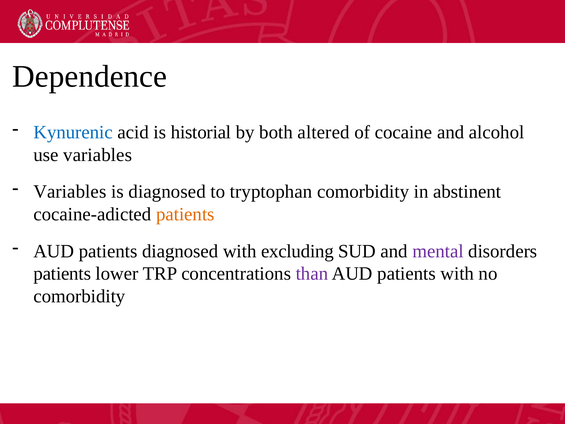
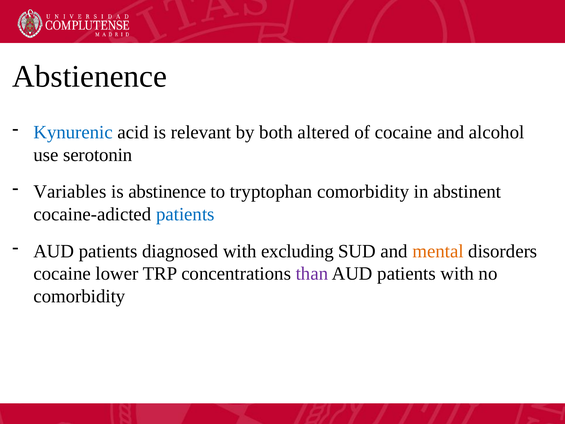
Dependence: Dependence -> Abstienence
historial: historial -> relevant
use variables: variables -> serotonin
is diagnosed: diagnosed -> abstinence
patients at (185, 214) colour: orange -> blue
mental colour: purple -> orange
patients at (62, 274): patients -> cocaine
